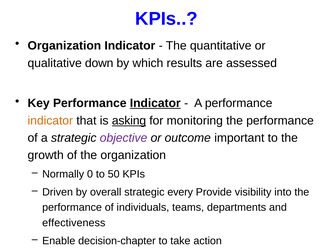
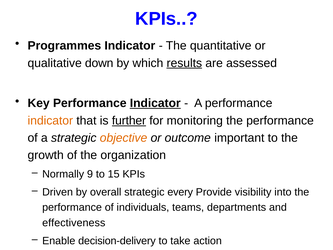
Organization at (64, 46): Organization -> Programmes
results underline: none -> present
asking: asking -> further
objective colour: purple -> orange
0: 0 -> 9
50: 50 -> 15
decision-chapter: decision-chapter -> decision-delivery
